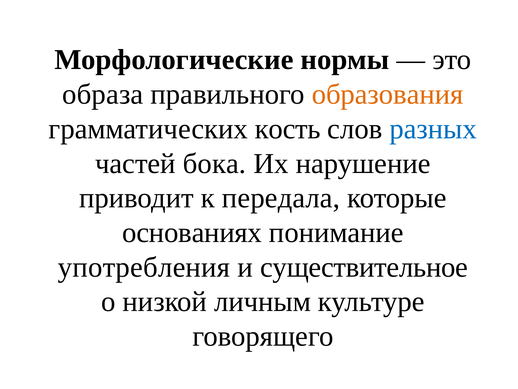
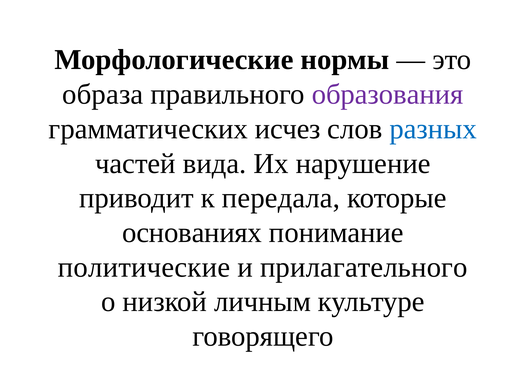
образования colour: orange -> purple
кость: кость -> исчез
бока: бока -> вида
употребления: употребления -> политические
существительное: существительное -> прилагательного
